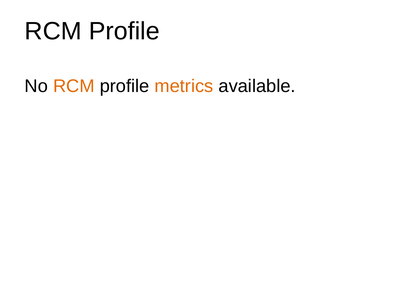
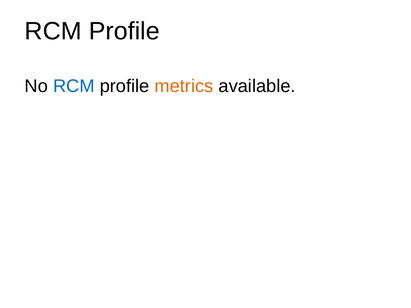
RCM at (74, 86) colour: orange -> blue
